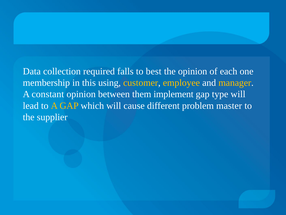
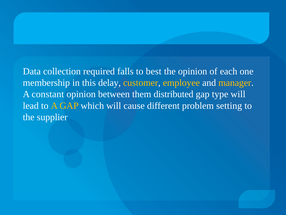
using: using -> delay
implement: implement -> distributed
master: master -> setting
